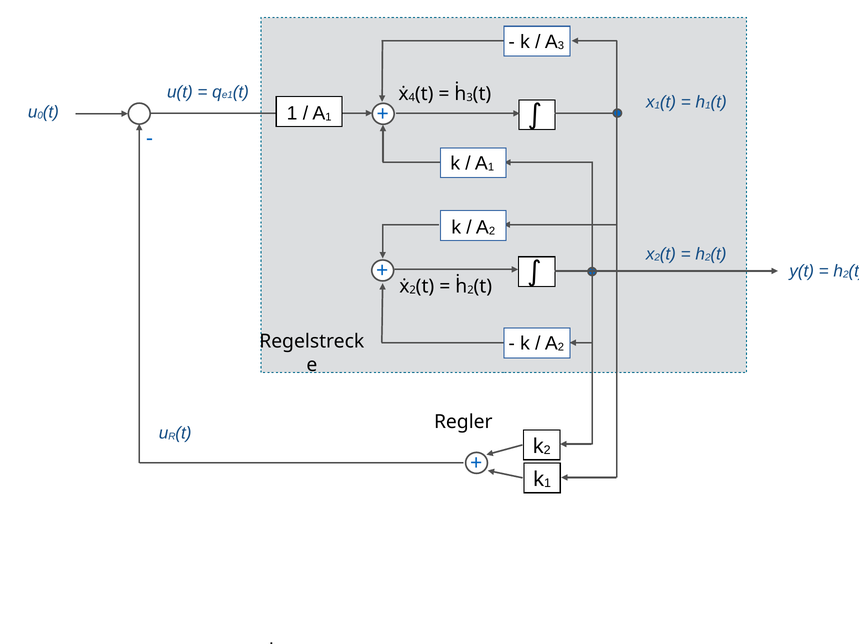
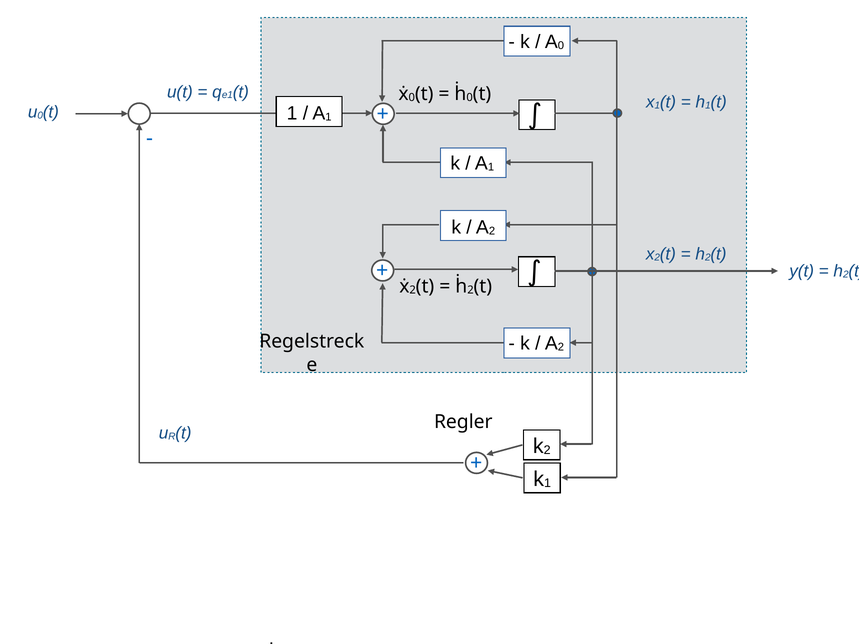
3 at (561, 46): 3 -> 0
4 at (412, 98): 4 -> 0
3 at (470, 98): 3 -> 0
